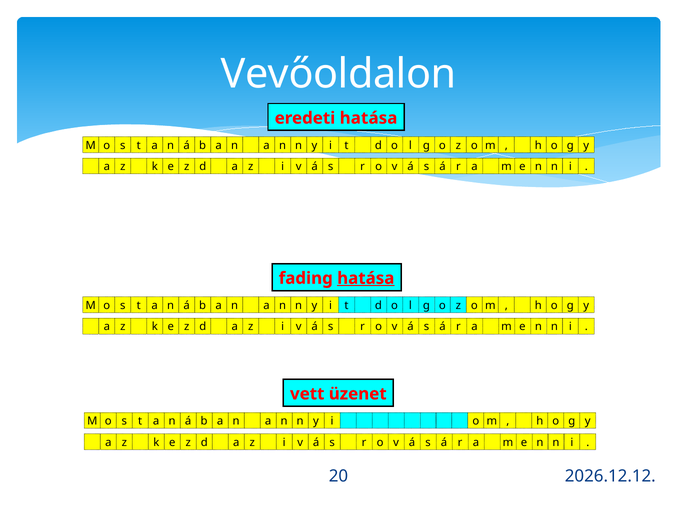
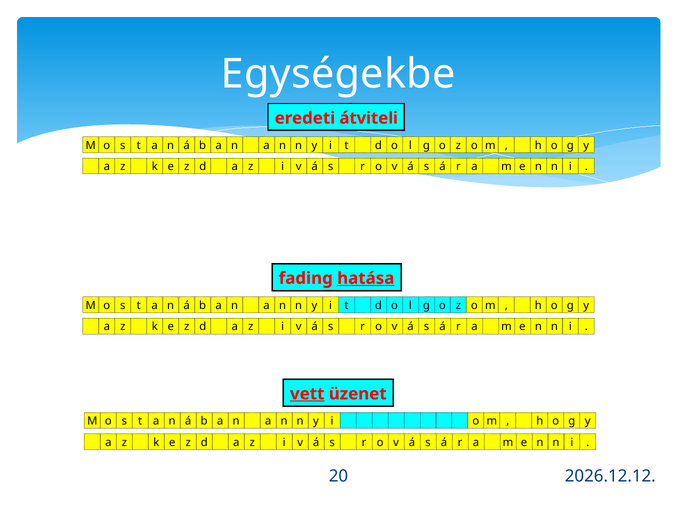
Vevőoldalon: Vevőoldalon -> Egységekbe
eredeti hatása: hatása -> átviteli
vett underline: none -> present
